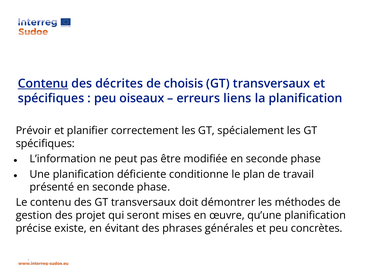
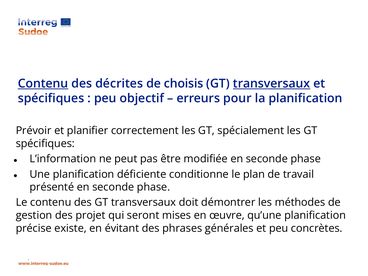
transversaux at (272, 84) underline: none -> present
oiseaux: oiseaux -> objectif
liens: liens -> pour
